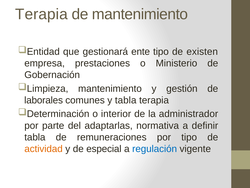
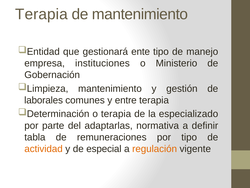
existen: existen -> manejo
prestaciones: prestaciones -> instituciones
y tabla: tabla -> entre
o interior: interior -> terapia
administrador: administrador -> especializado
regulación colour: blue -> orange
